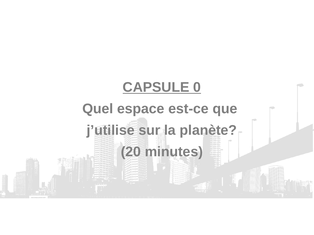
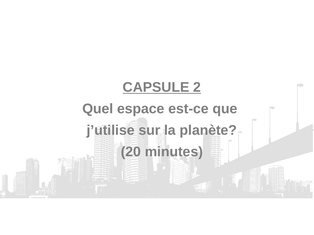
0: 0 -> 2
